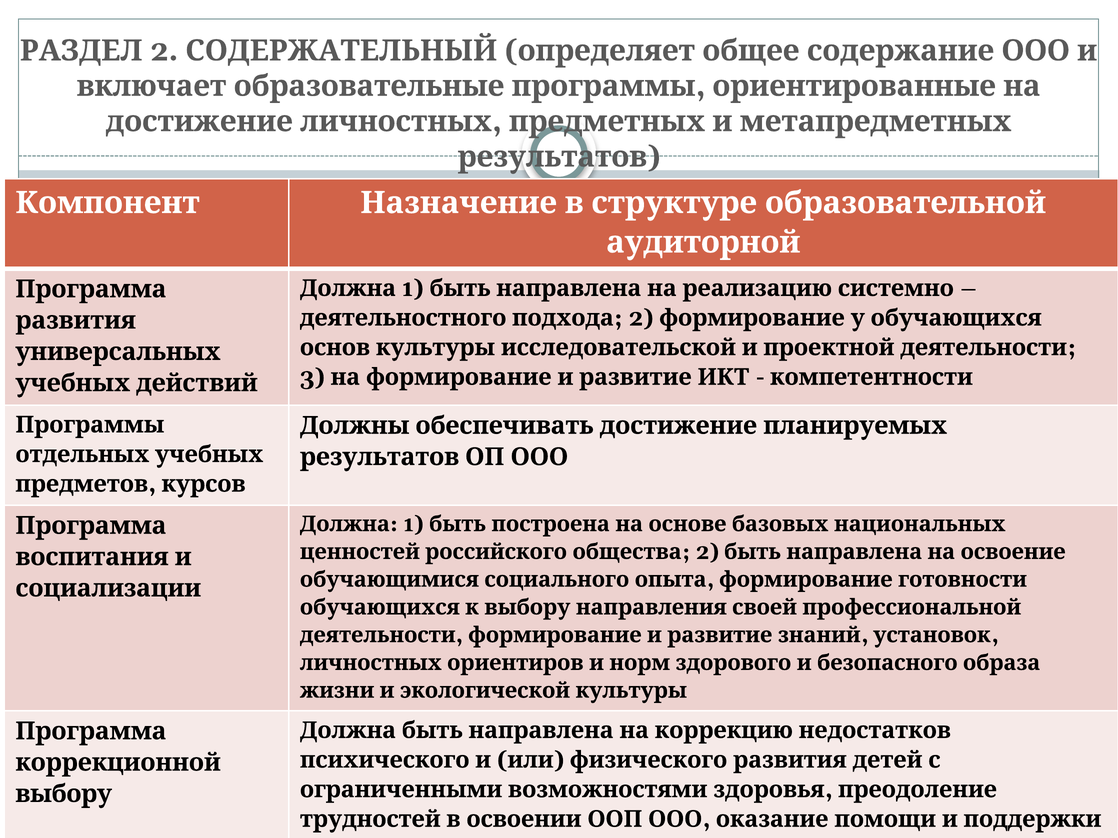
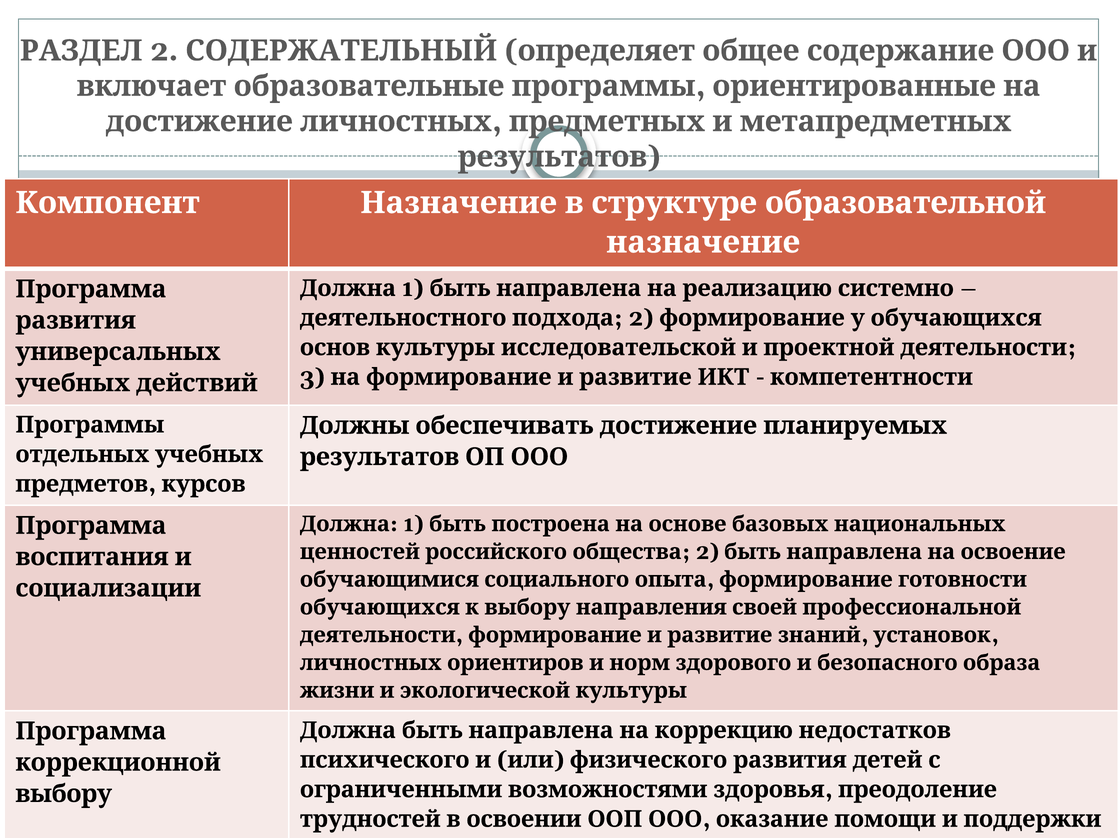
аудиторной at (703, 242): аудиторной -> назначение
